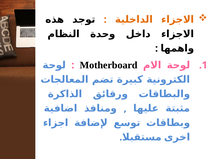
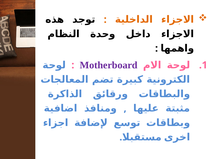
Motherboard colour: black -> purple
